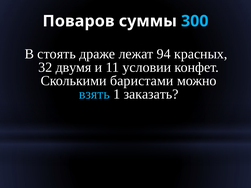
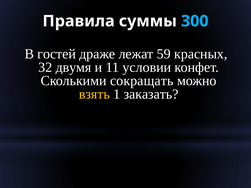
Поваров: Поваров -> Правила
стоять: стоять -> гостей
94: 94 -> 59
баристами: баристами -> сокращать
взять colour: light blue -> yellow
